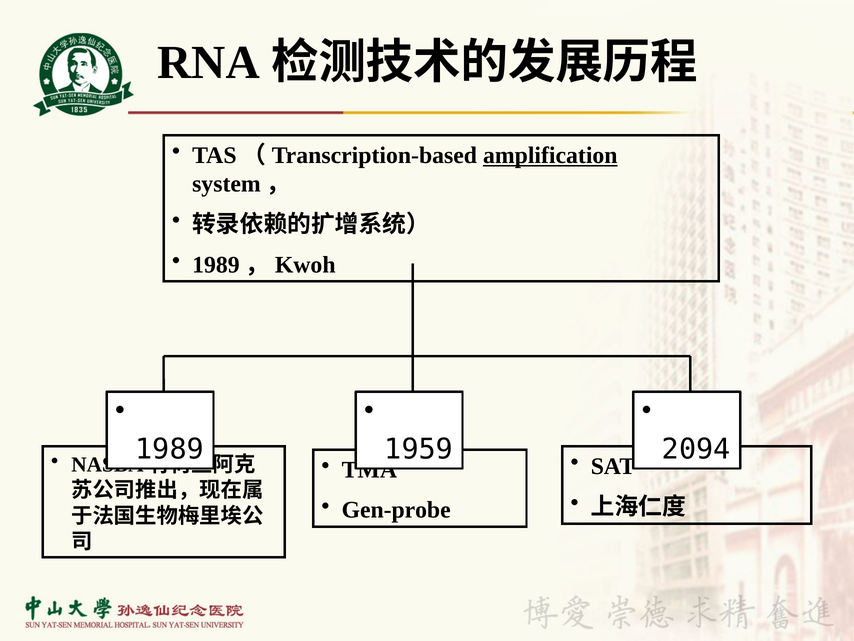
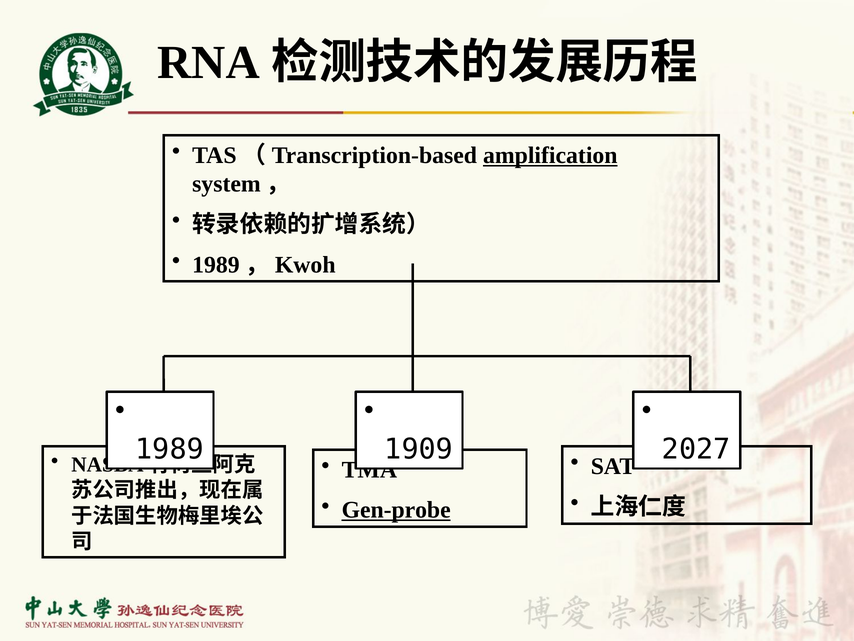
1959: 1959 -> 1909
2094: 2094 -> 2027
Gen-probe underline: none -> present
